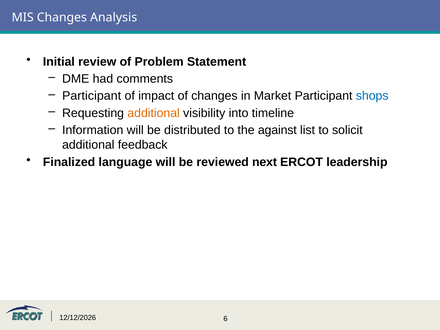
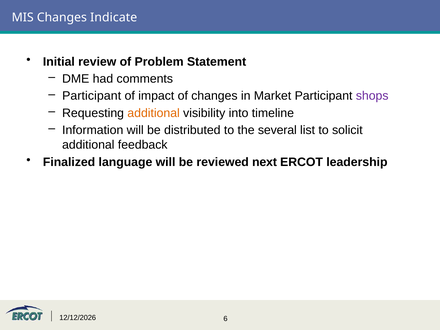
Analysis: Analysis -> Indicate
shops colour: blue -> purple
against: against -> several
